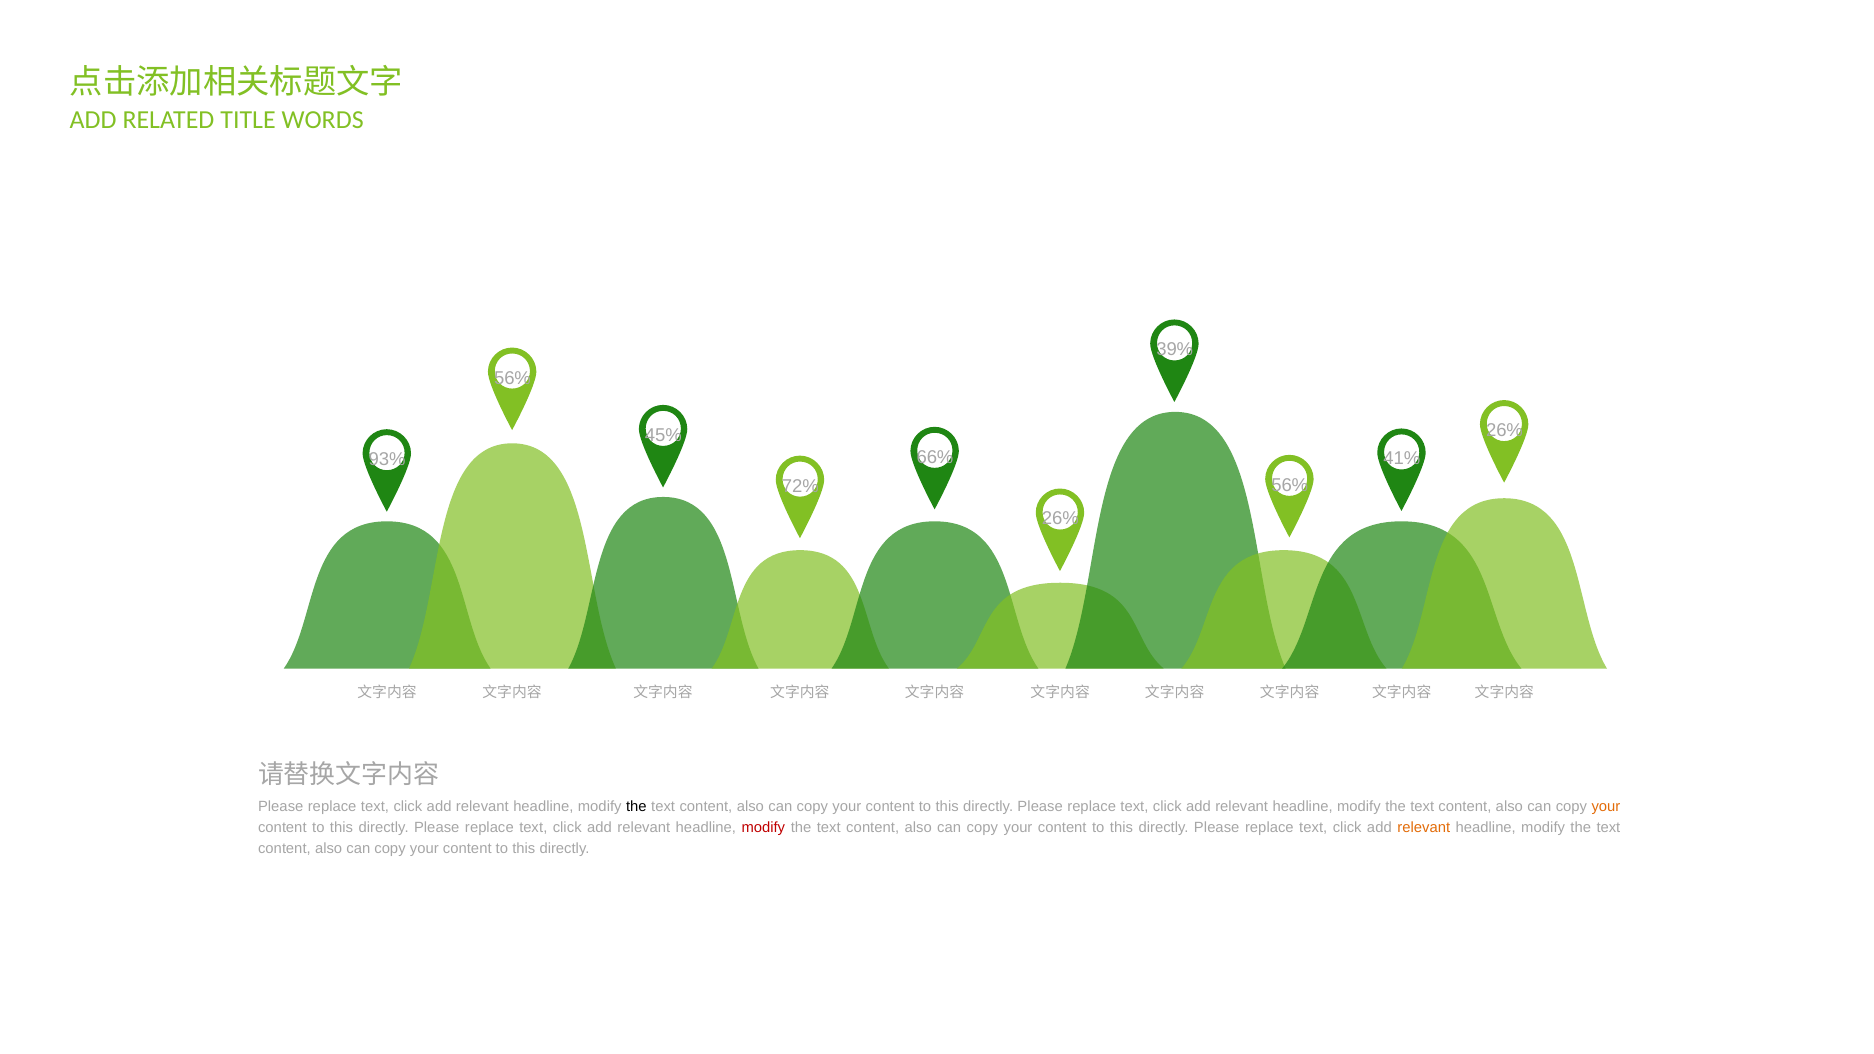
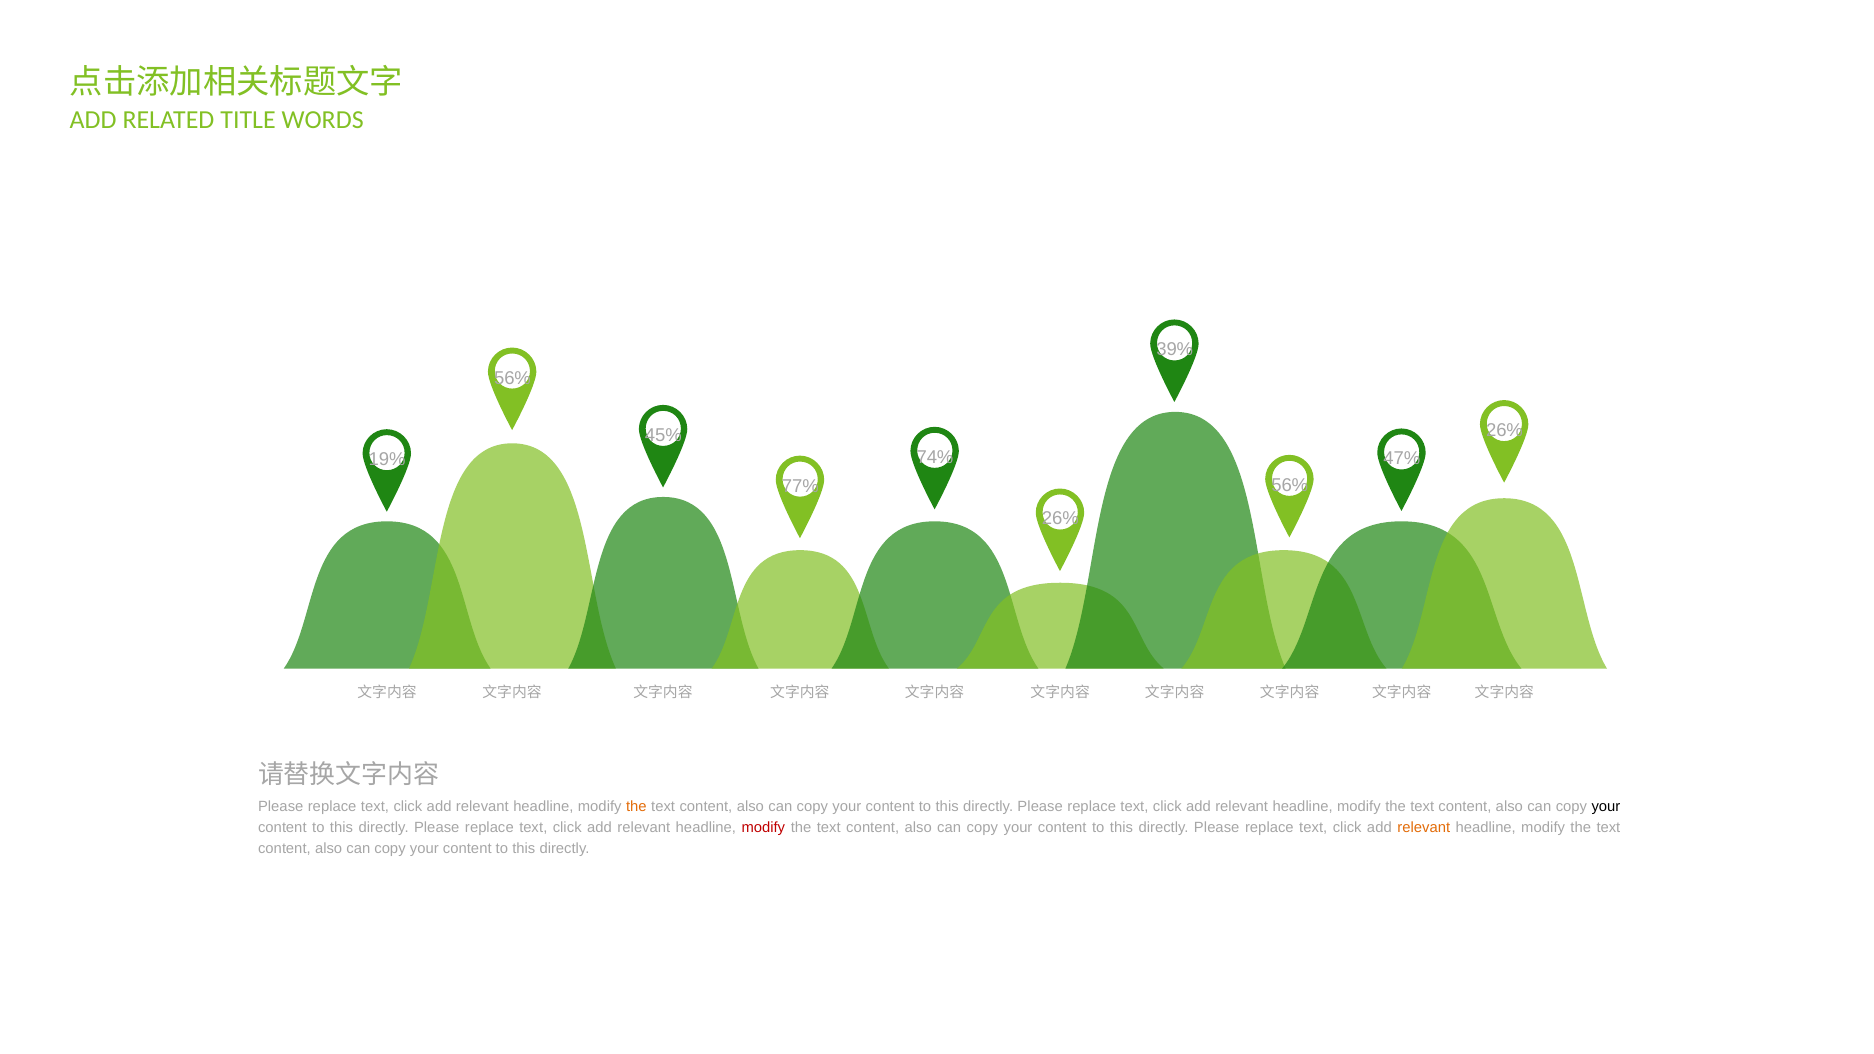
66%: 66% -> 74%
41%: 41% -> 47%
93%: 93% -> 19%
72%: 72% -> 77%
the at (636, 806) colour: black -> orange
your at (1606, 806) colour: orange -> black
